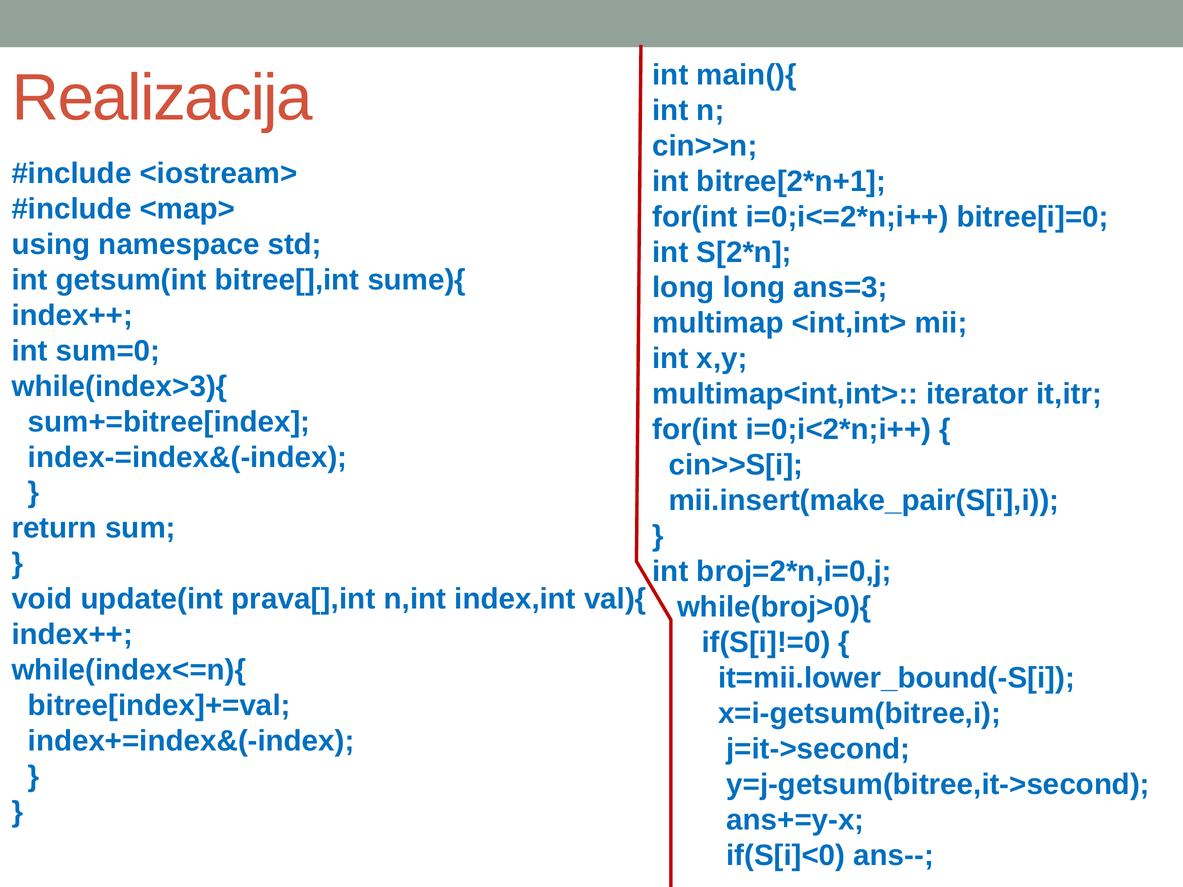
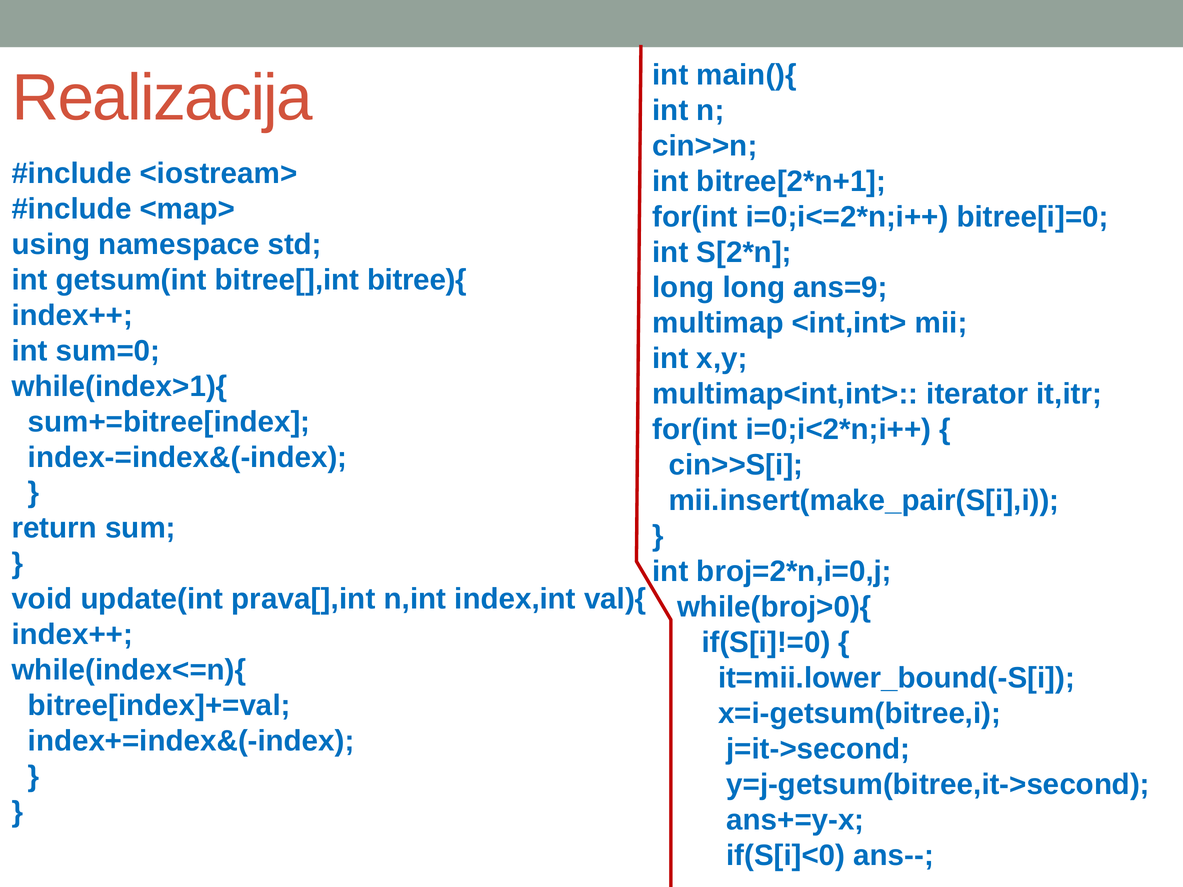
sume){: sume){ -> bitree){
ans=3: ans=3 -> ans=9
while(index>3){: while(index>3){ -> while(index>1){
